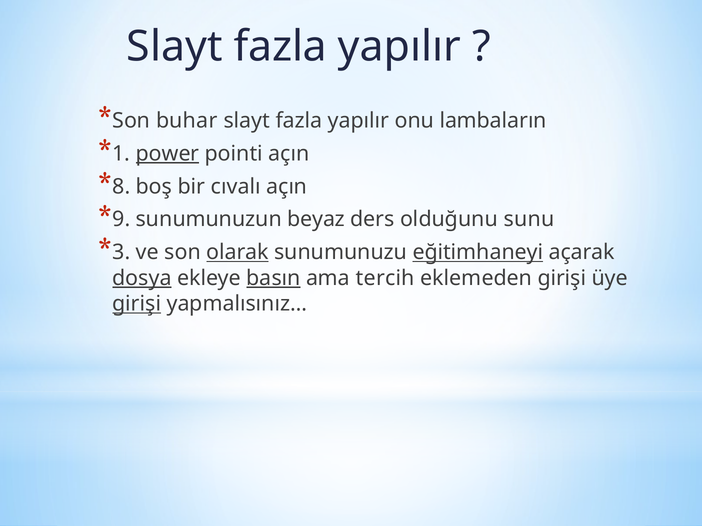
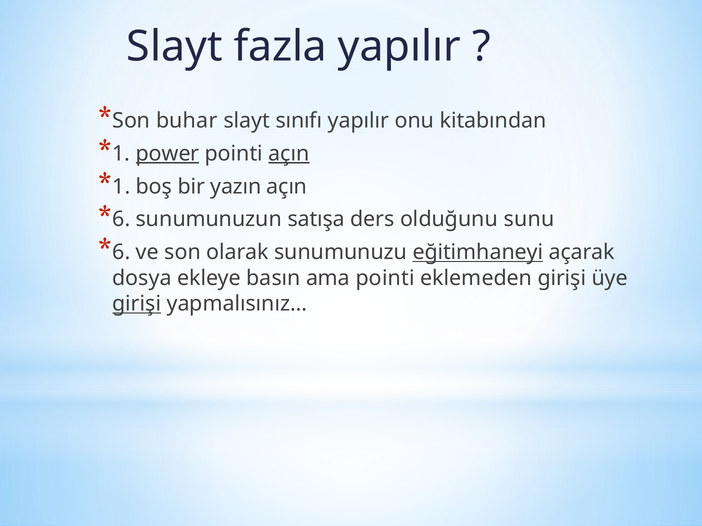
fazla at (299, 121): fazla -> sınıfı
lambaların: lambaların -> kitabından
açın at (289, 154) underline: none -> present
8 at (121, 187): 8 -> 1
cıvalı: cıvalı -> yazın
9 at (121, 220): 9 -> 6
beyaz: beyaz -> satışa
3 at (121, 253): 3 -> 6
olarak underline: present -> none
dosya underline: present -> none
basın underline: present -> none
ama tercih: tercih -> pointi
